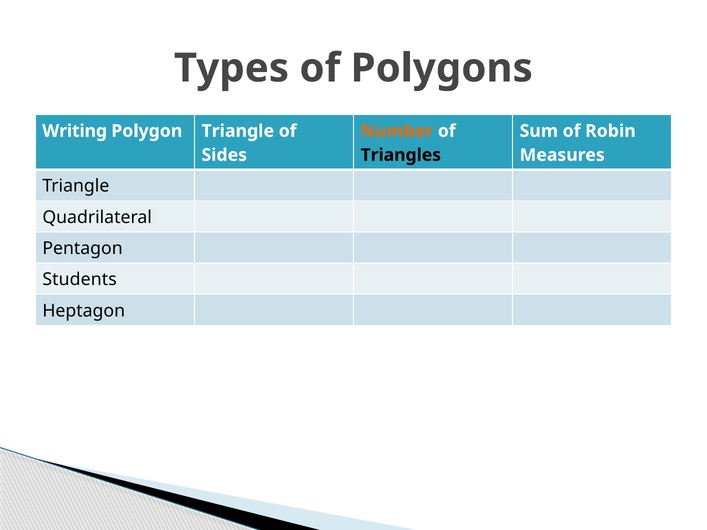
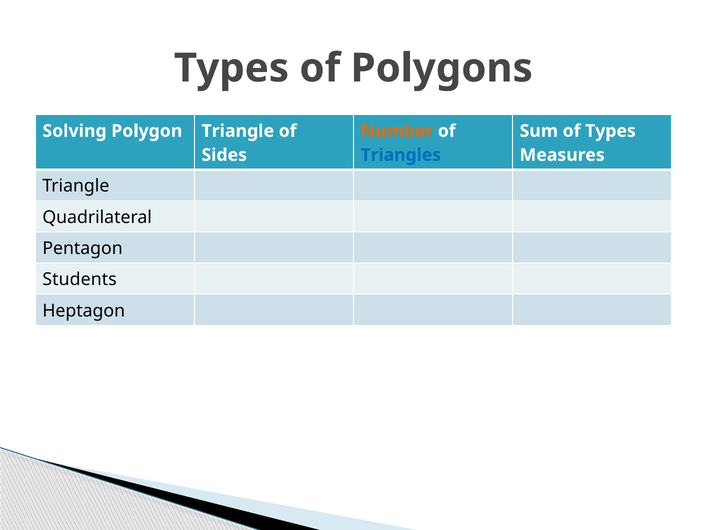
Writing: Writing -> Solving
of Robin: Robin -> Types
Triangles colour: black -> blue
